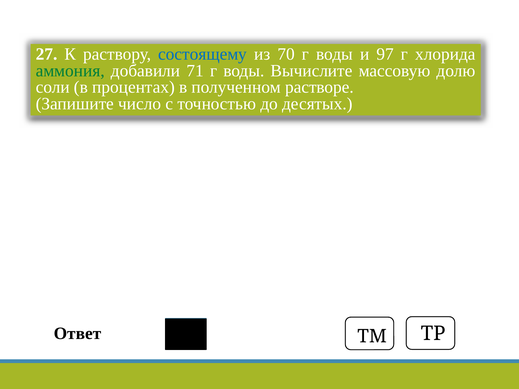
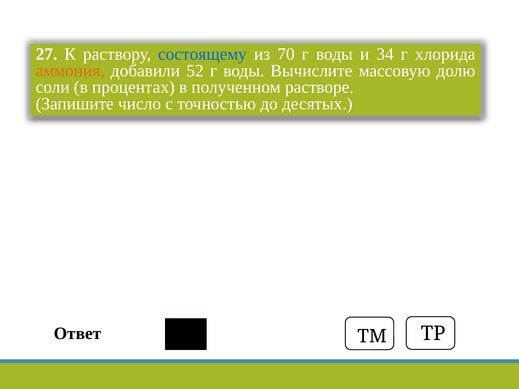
97: 97 -> 34
аммония colour: green -> orange
71: 71 -> 52
